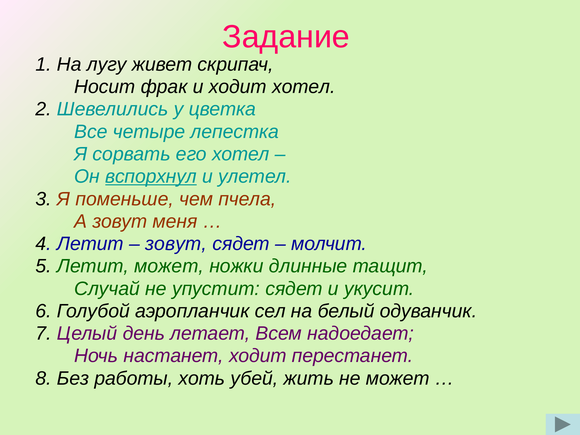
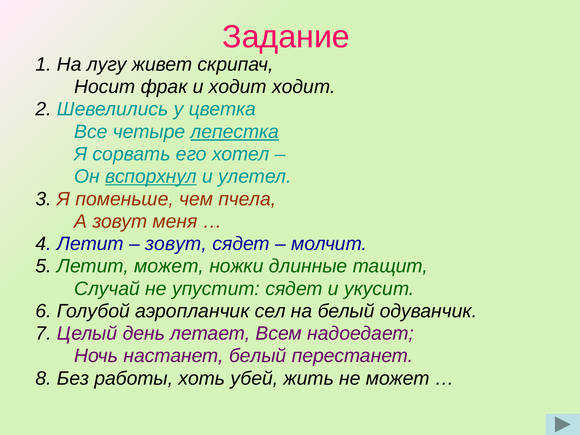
ходит хотел: хотел -> ходит
лепестка underline: none -> present
настанет ходит: ходит -> белый
